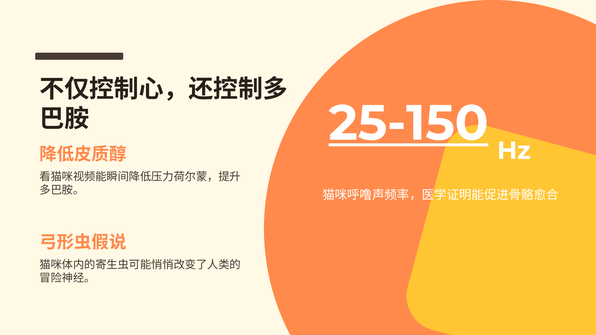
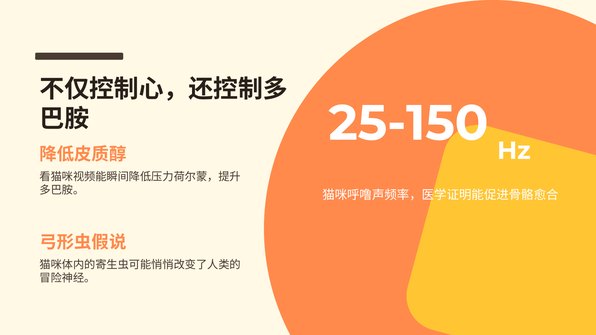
25-150 underline: present -> none
